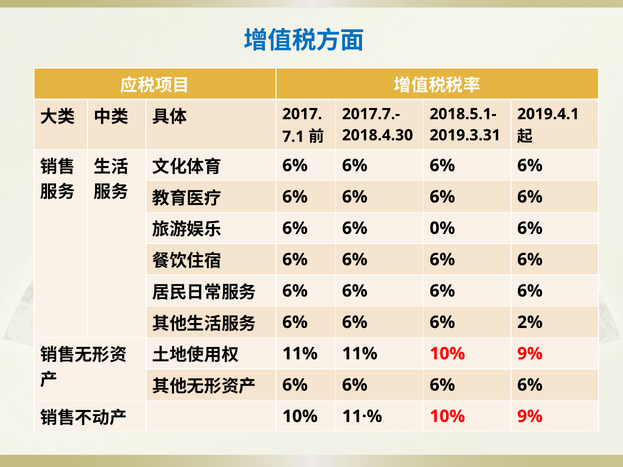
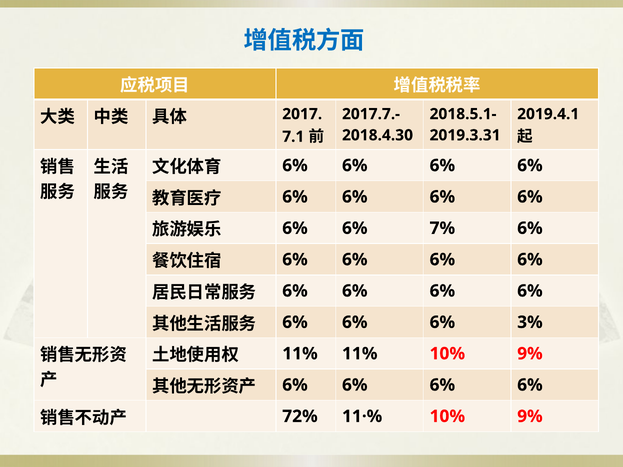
0%: 0% -> 7%
2%: 2% -> 3%
10% at (300, 417): 10% -> 72%
